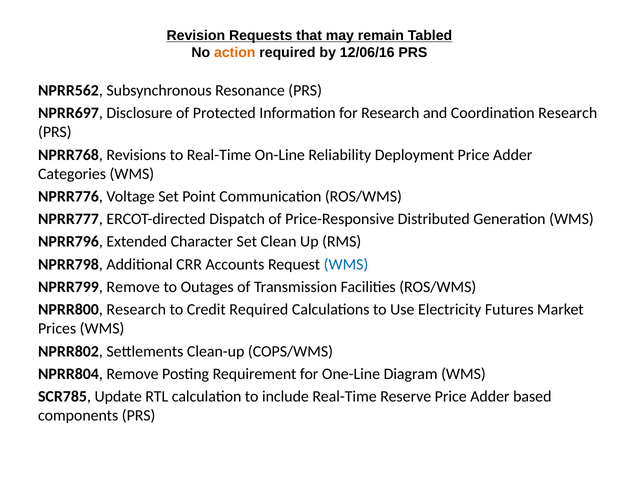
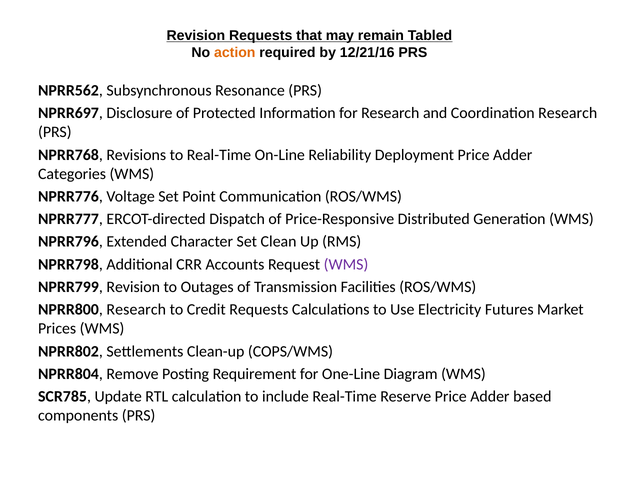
12/06/16: 12/06/16 -> 12/21/16
WMS at (346, 264) colour: blue -> purple
NPRR799 Remove: Remove -> Revision
Credit Required: Required -> Requests
